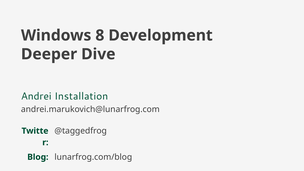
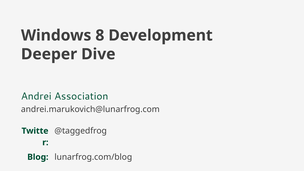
Installation: Installation -> Association
